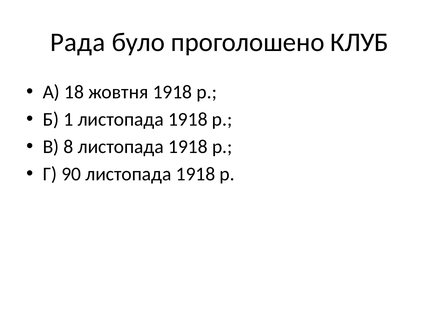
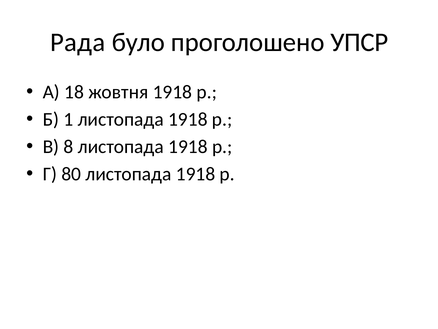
КЛУБ: КЛУБ -> УПСР
90: 90 -> 80
